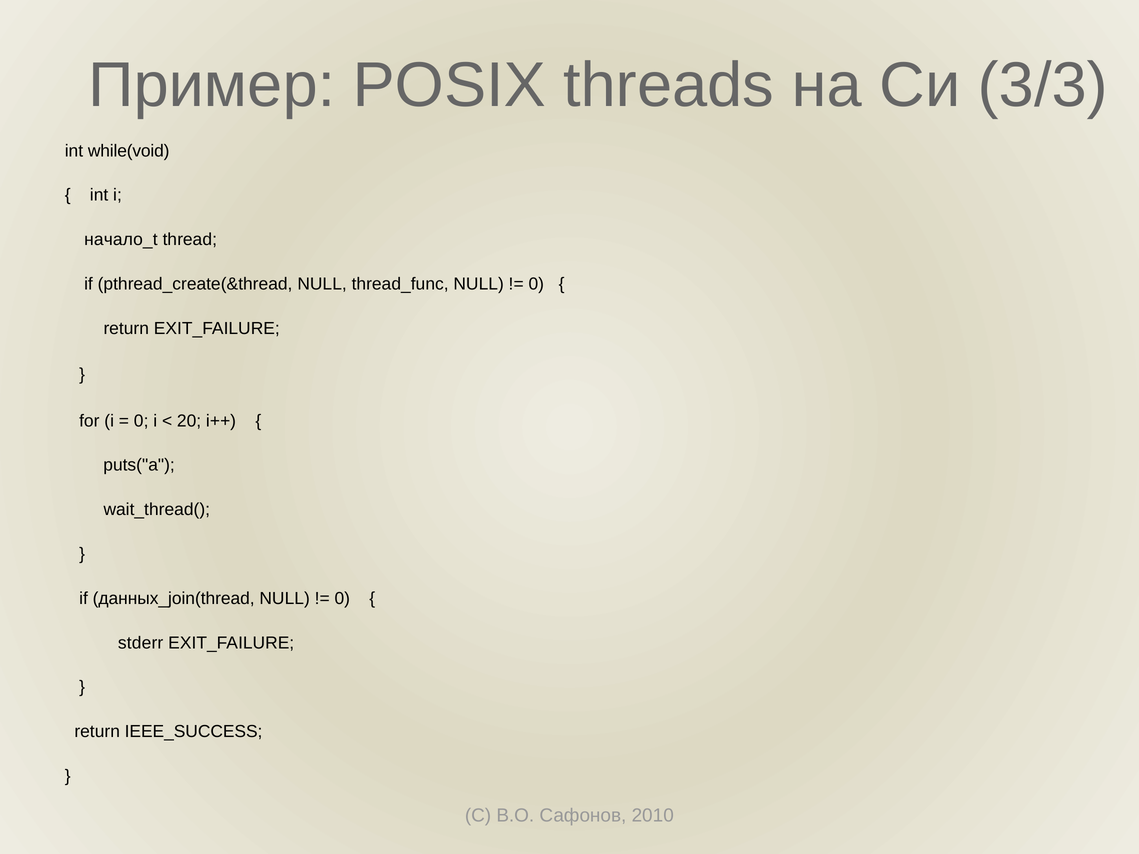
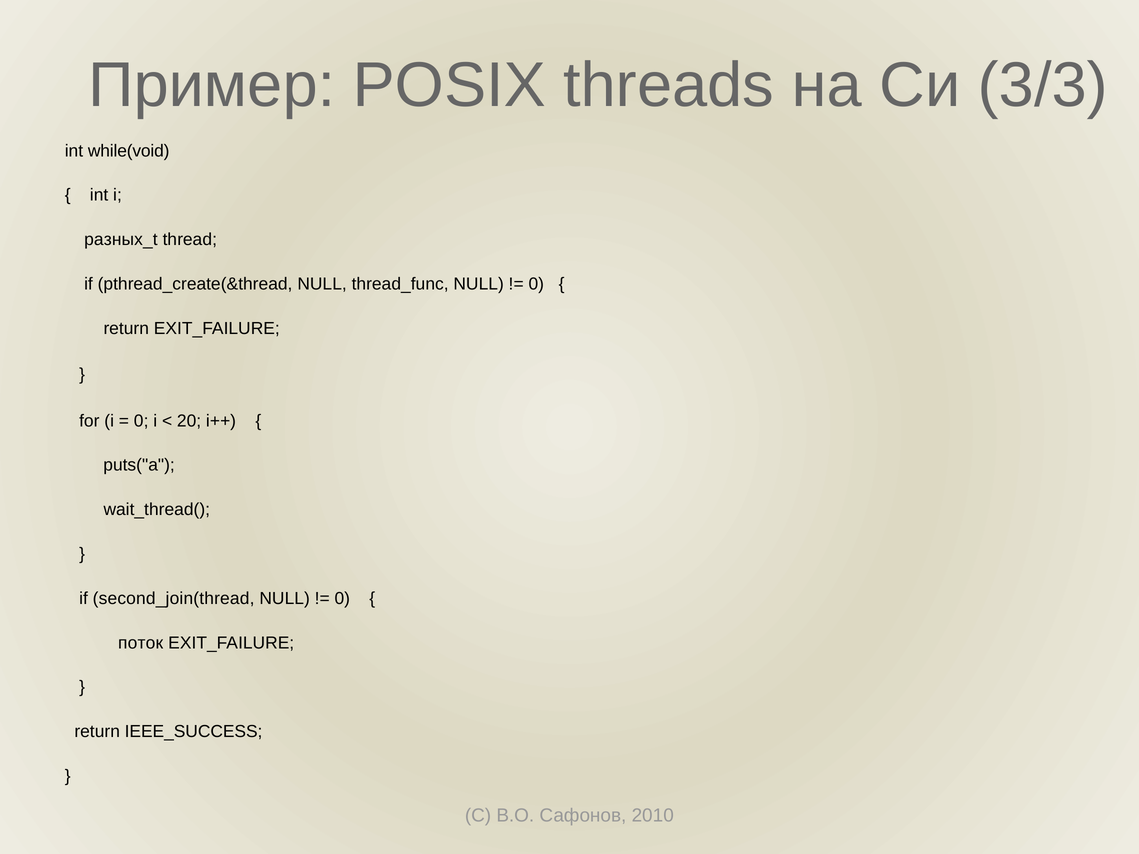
начало_t: начало_t -> разных_t
данных_join(thread: данных_join(thread -> second_join(thread
stderr: stderr -> поток
